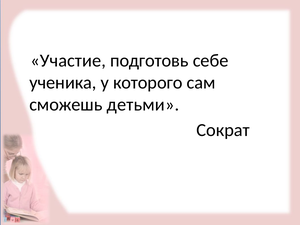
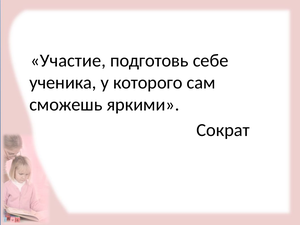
детьми: детьми -> яркими
